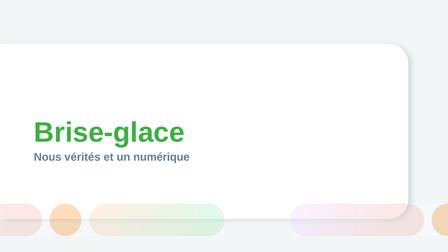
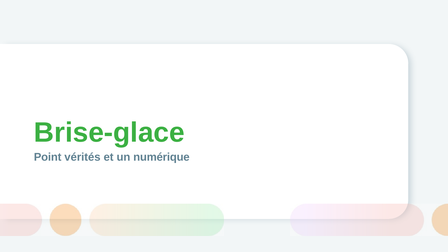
Nous: Nous -> Point
